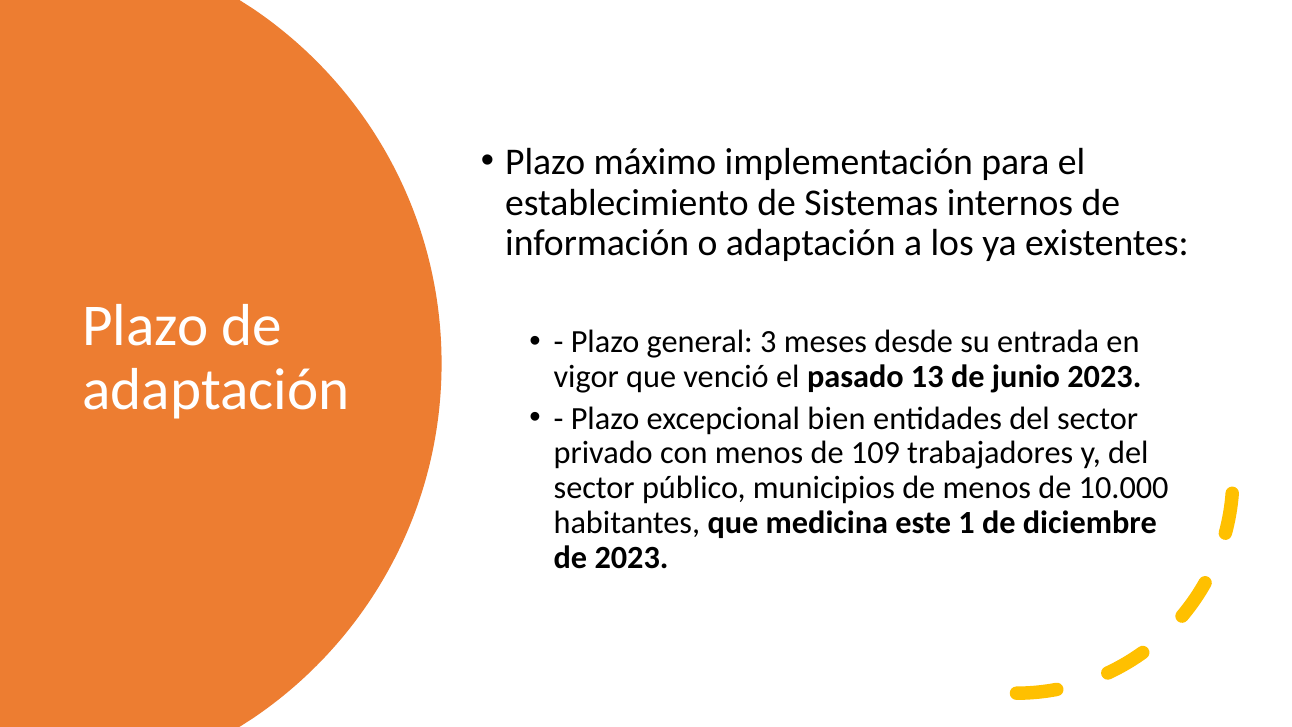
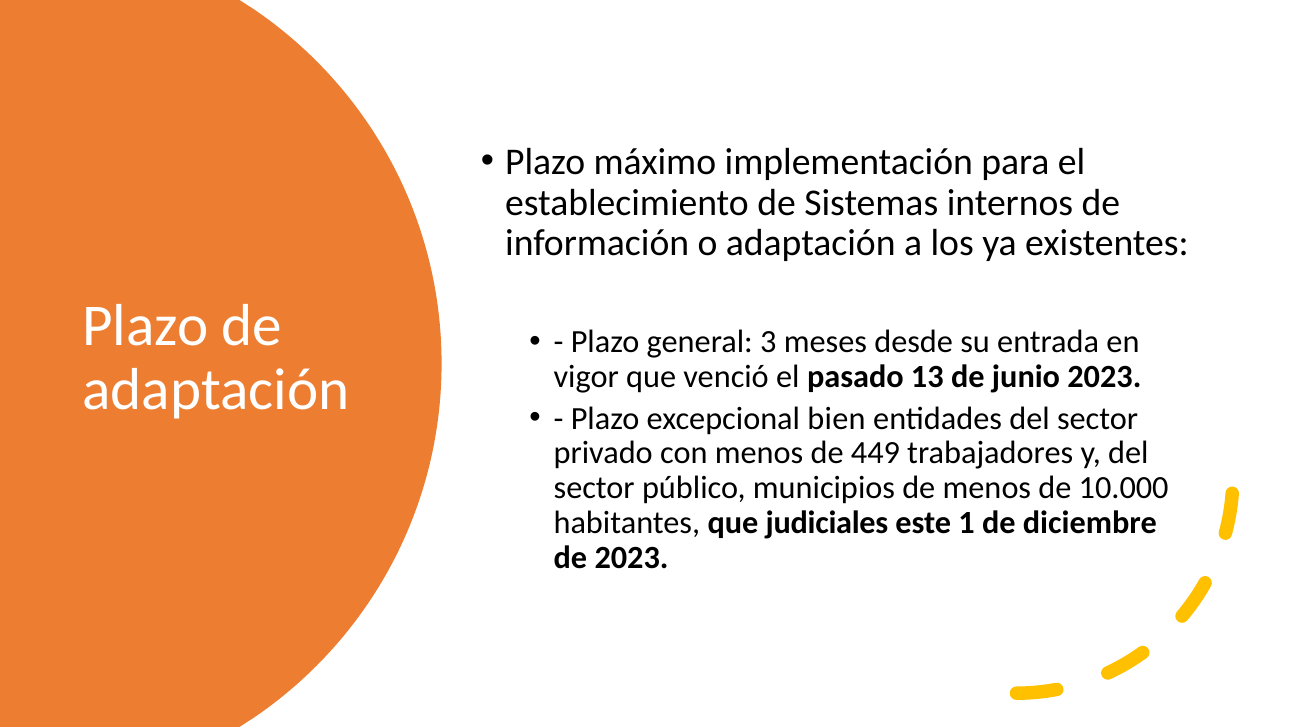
109: 109 -> 449
medicina: medicina -> judiciales
